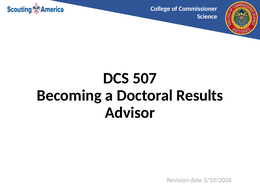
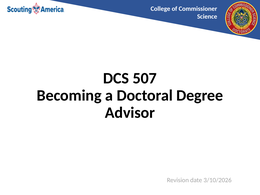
Results: Results -> Degree
